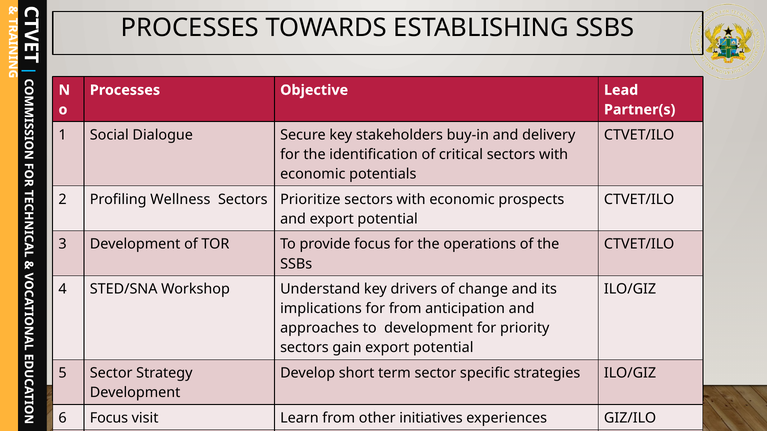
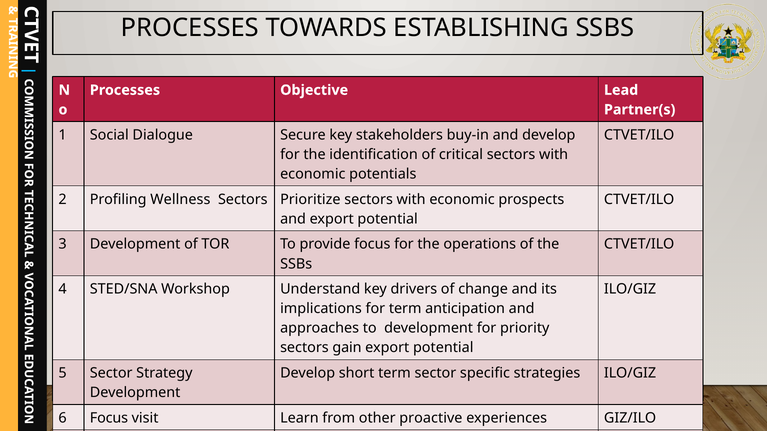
and delivery: delivery -> develop
for from: from -> term
initiatives: initiatives -> proactive
